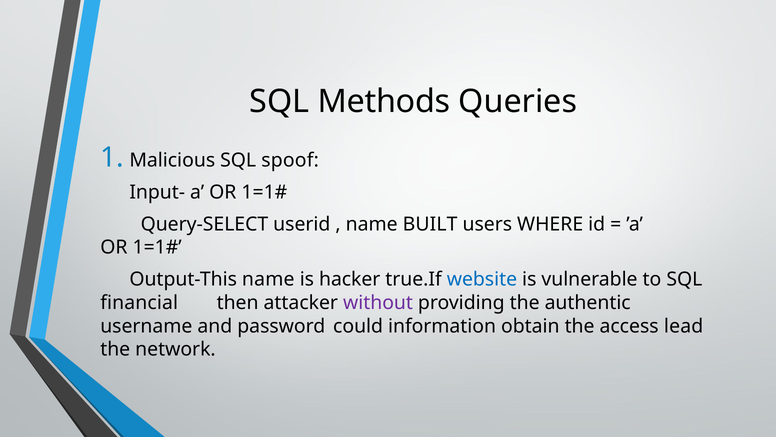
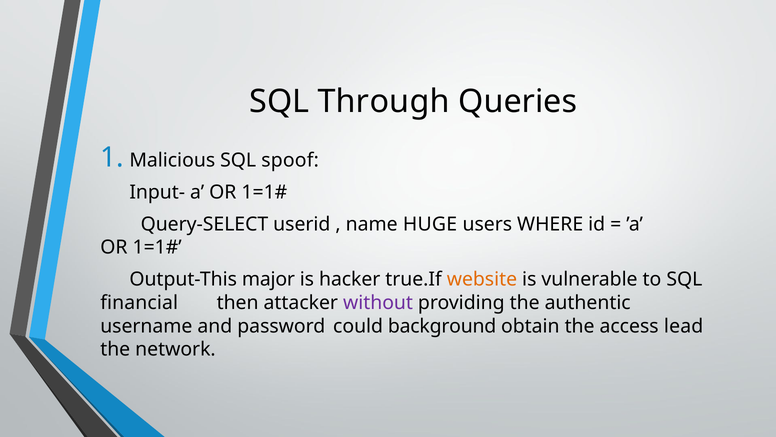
Methods: Methods -> Through
BUILT: BUILT -> HUGE
Output-This name: name -> major
website colour: blue -> orange
information: information -> background
